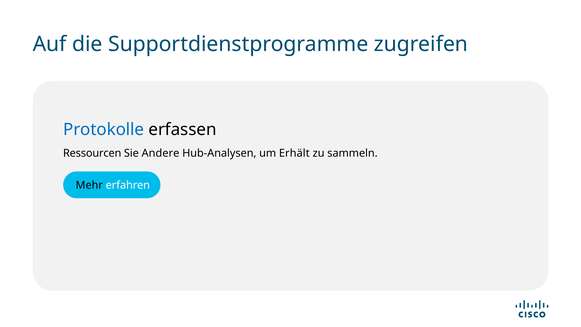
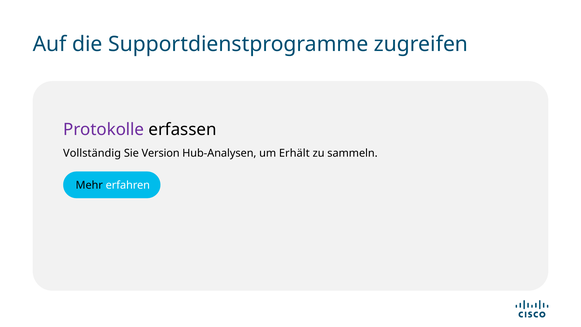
Protokolle colour: blue -> purple
Ressourcen: Ressourcen -> Vollständig
Andere: Andere -> Version
